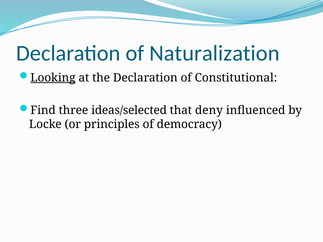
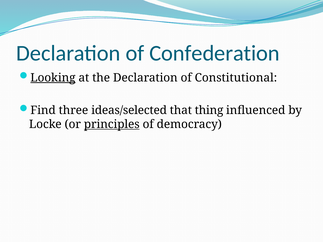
Naturalization: Naturalization -> Confederation
deny: deny -> thing
principles underline: none -> present
